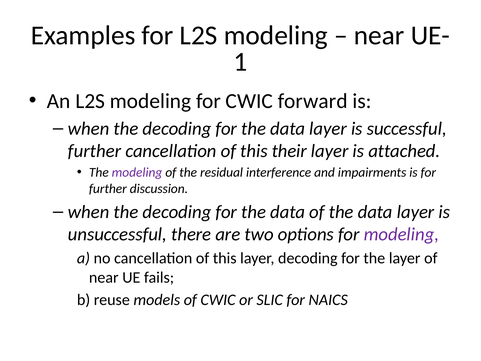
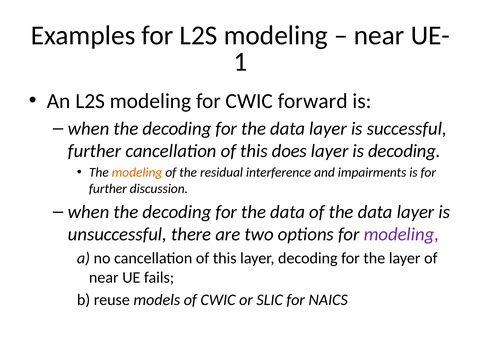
their: their -> does
is attached: attached -> decoding
modeling at (137, 172) colour: purple -> orange
